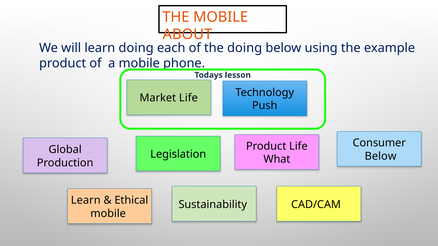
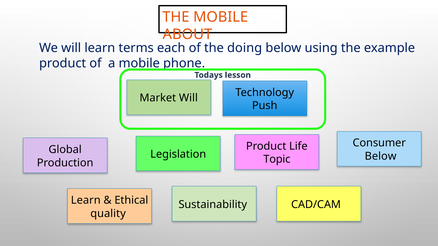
learn doing: doing -> terms
Market Life: Life -> Will
What: What -> Topic
mobile at (108, 214): mobile -> quality
